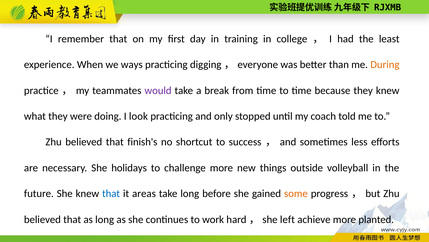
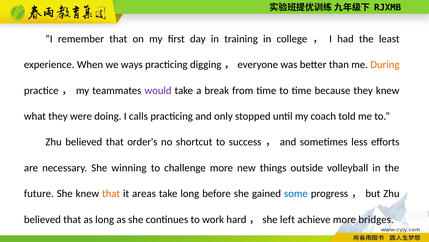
look: look -> calls
finish's: finish's -> order's
holidays: holidays -> winning
that at (111, 193) colour: blue -> orange
some colour: orange -> blue
planted: planted -> bridges
